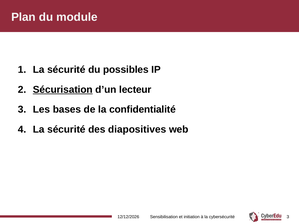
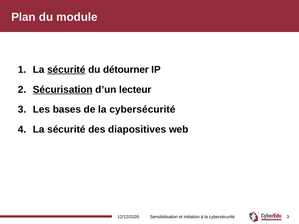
sécurité at (66, 70) underline: none -> present
possibles: possibles -> détourner
de la confidentialité: confidentialité -> cybersécurité
